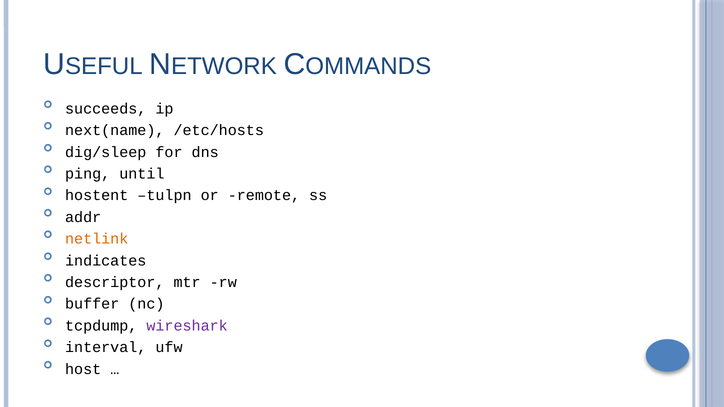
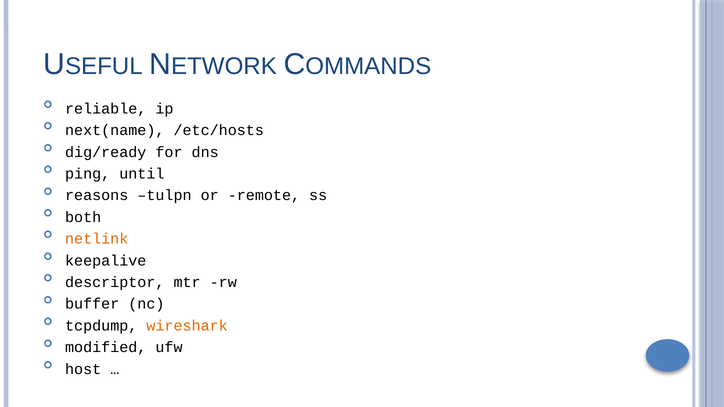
succeeds: succeeds -> reliable
dig/sleep: dig/sleep -> dig/ready
hostent: hostent -> reasons
addr: addr -> both
indicates: indicates -> keepalive
wireshark colour: purple -> orange
interval: interval -> modified
